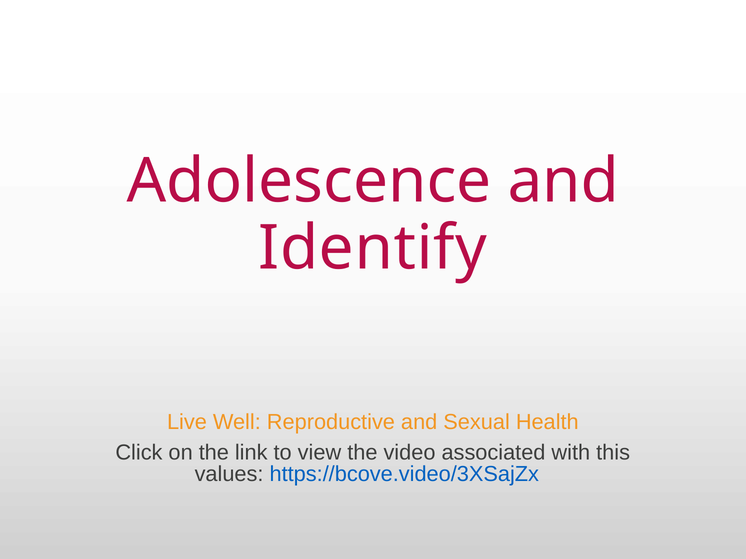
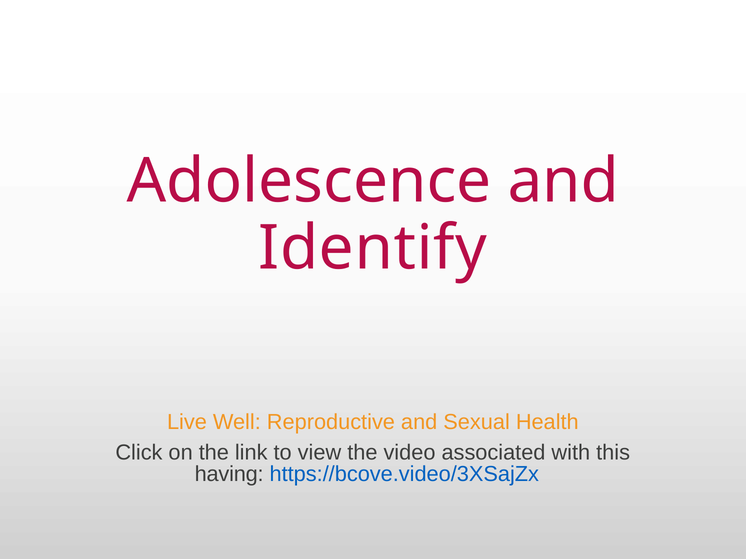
values: values -> having
